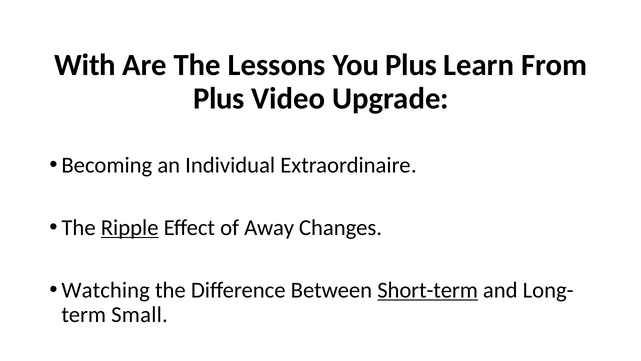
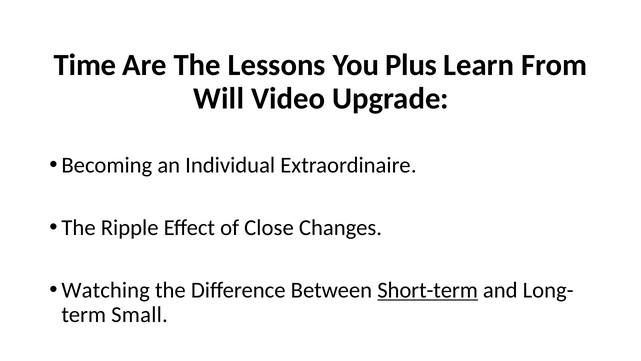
With: With -> Time
Plus at (219, 98): Plus -> Will
Ripple underline: present -> none
Away: Away -> Close
